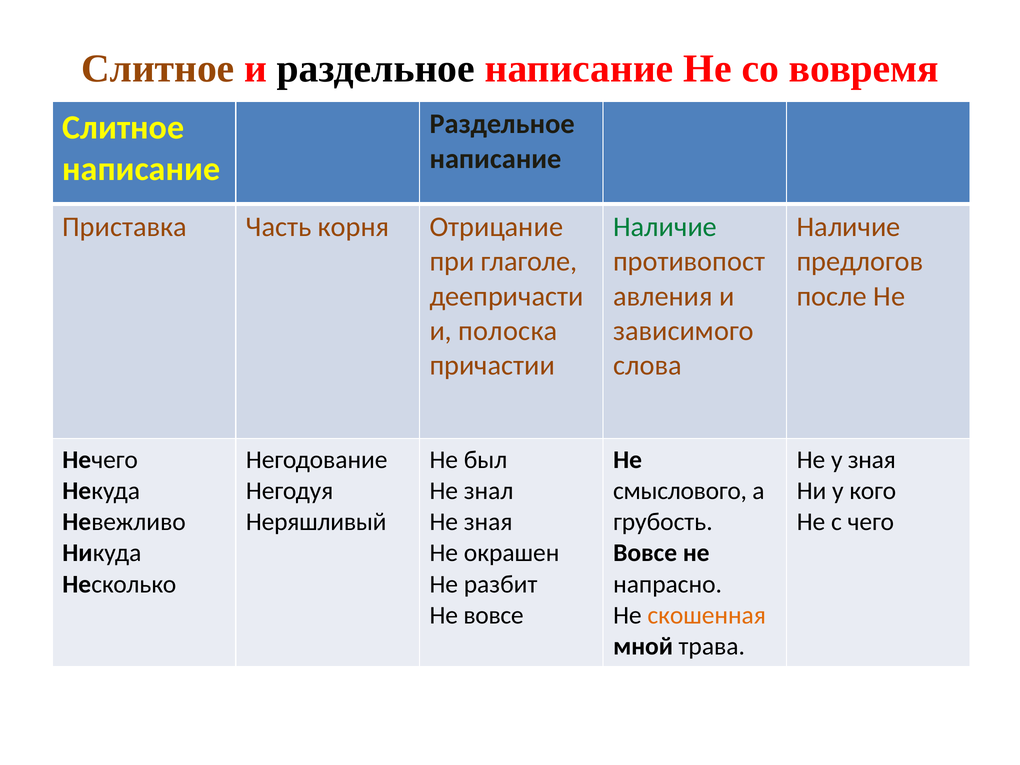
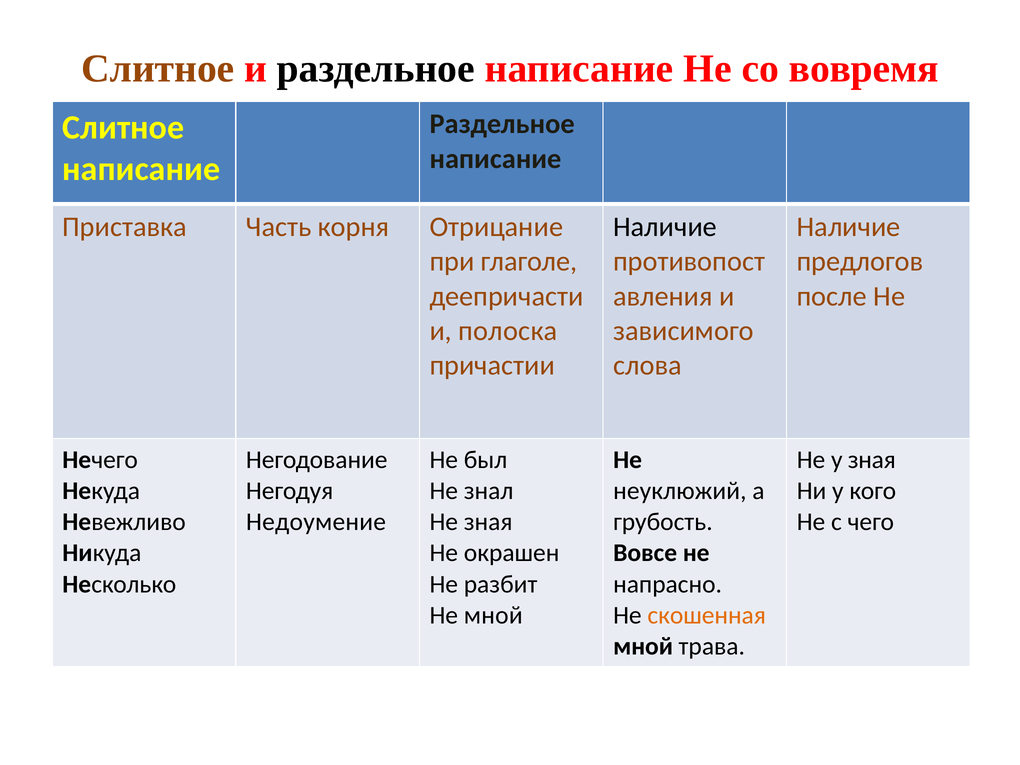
Наличие at (665, 227) colour: green -> black
смыслового: смыслового -> неуклюжий
Неряшливый: Неряшливый -> Недоумение
Не вовсе: вовсе -> мной
